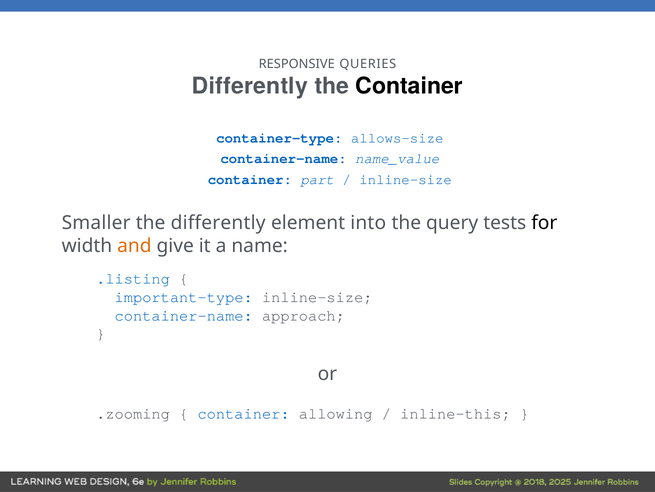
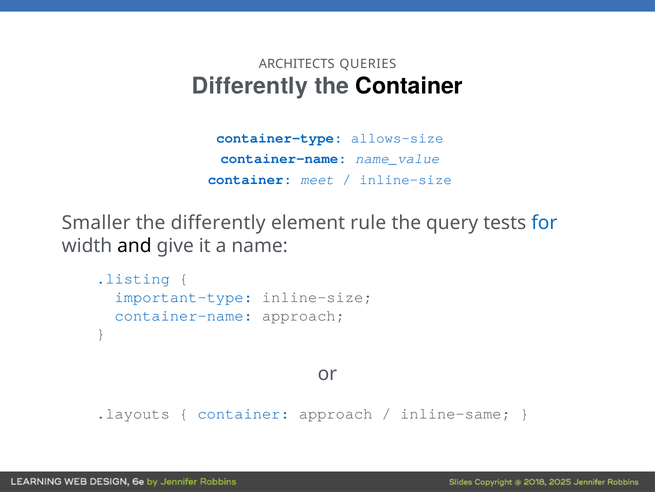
RESPONSIVE: RESPONSIVE -> ARCHITECTS
part: part -> meet
into: into -> rule
for colour: black -> blue
and colour: orange -> black
.zooming: .zooming -> .layouts
container allowing: allowing -> approach
inline-this: inline-this -> inline-same
